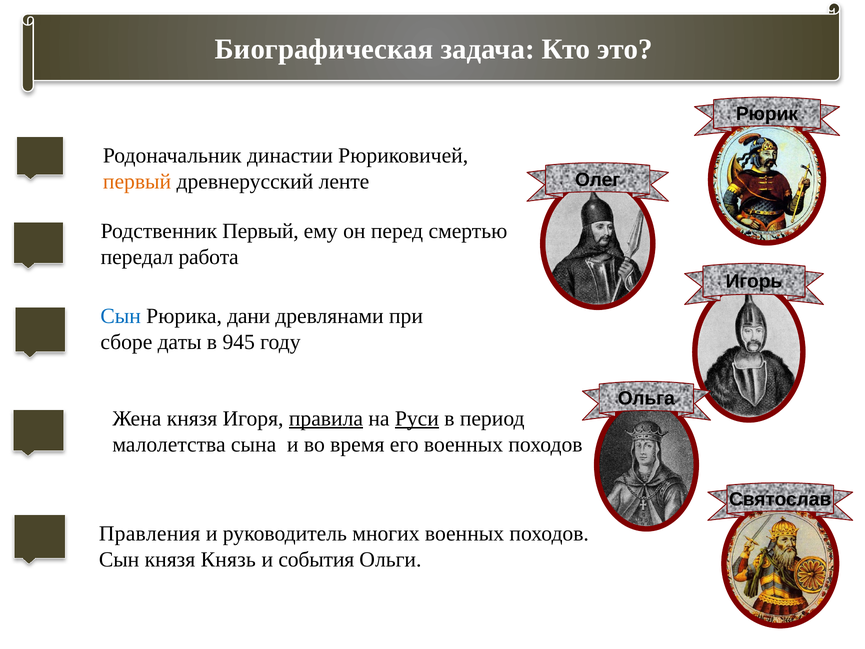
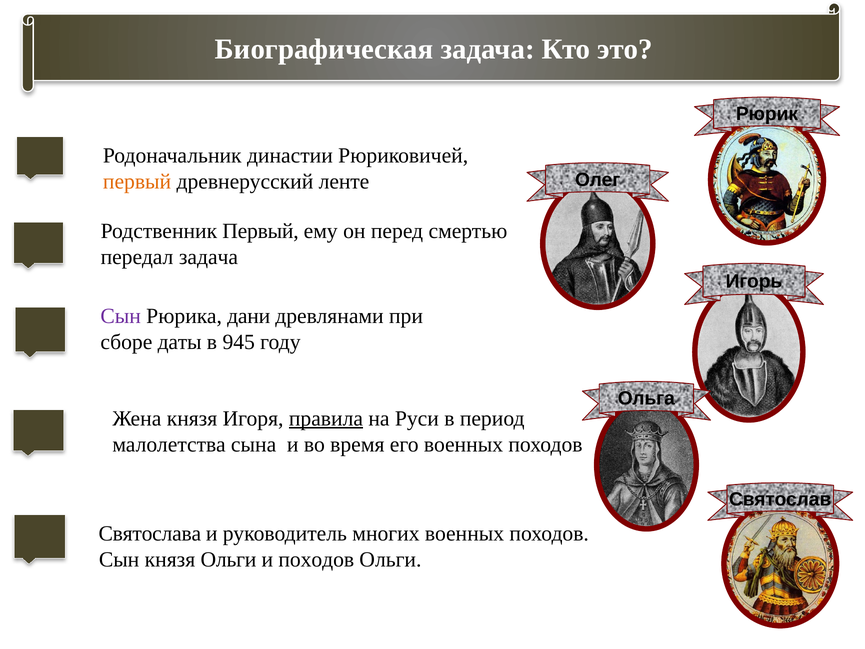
передал работа: работа -> задача
Сын at (121, 316) colour: blue -> purple
Руси underline: present -> none
Правления: Правления -> Святослава
князя Князь: Князь -> Ольги
и события: события -> походов
